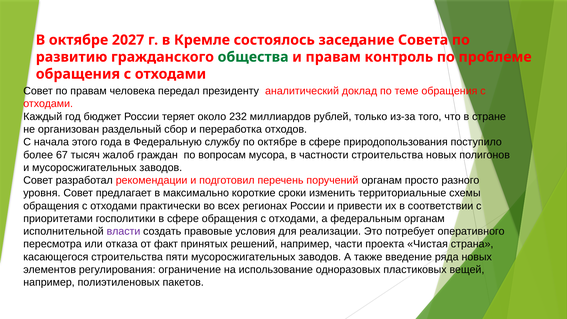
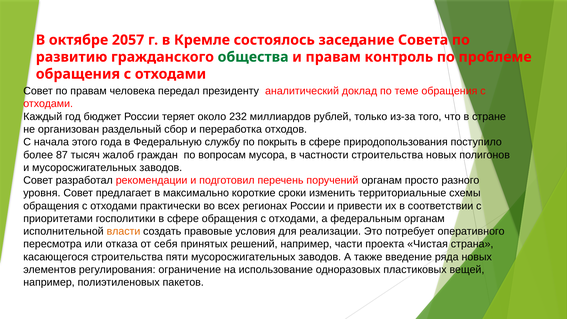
2027: 2027 -> 2057
по октябре: октябре -> покрыть
67: 67 -> 87
власти colour: purple -> orange
факт: факт -> себя
